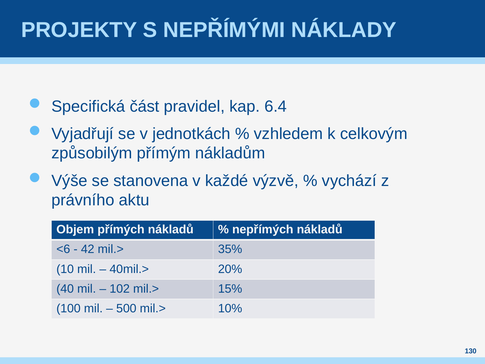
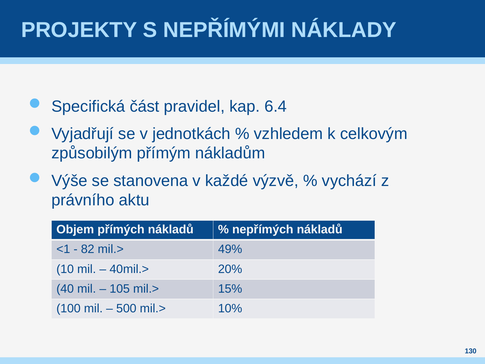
<6: <6 -> <1
42: 42 -> 82
35%: 35% -> 49%
102: 102 -> 105
